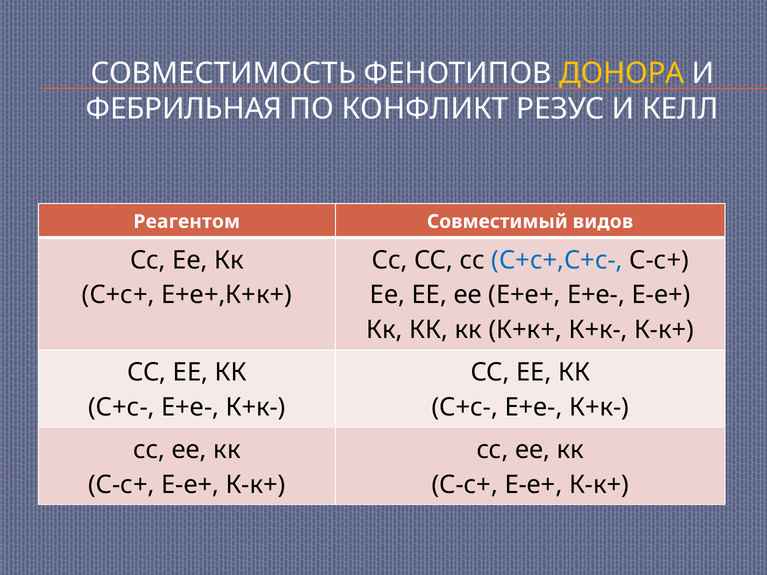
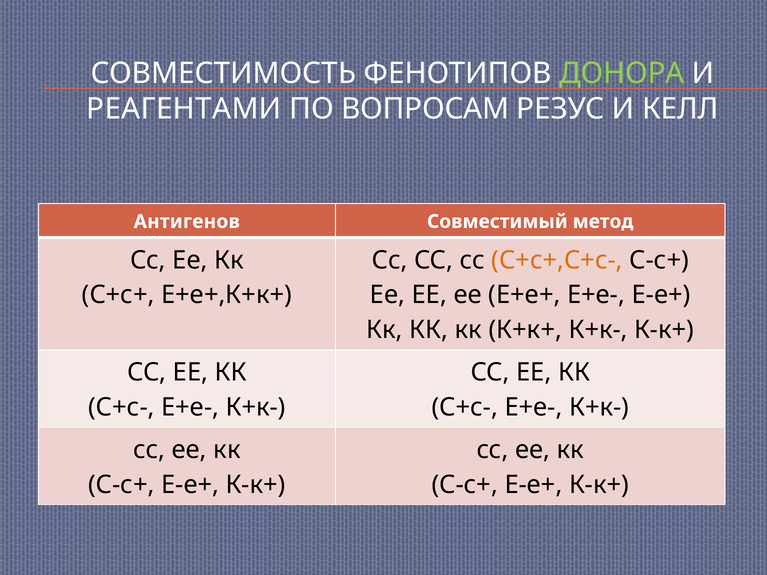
ДОНОРА colour: yellow -> light green
ФЕБРИЛЬНАЯ: ФЕБРИЛЬНАЯ -> РЕАГЕНТАМИ
КОНФЛИКТ: КОНФЛИКТ -> ВОПРОСАМ
Реагентом: Реагентом -> Антигенов
видов: видов -> метод
С+с+,С+с- colour: blue -> orange
